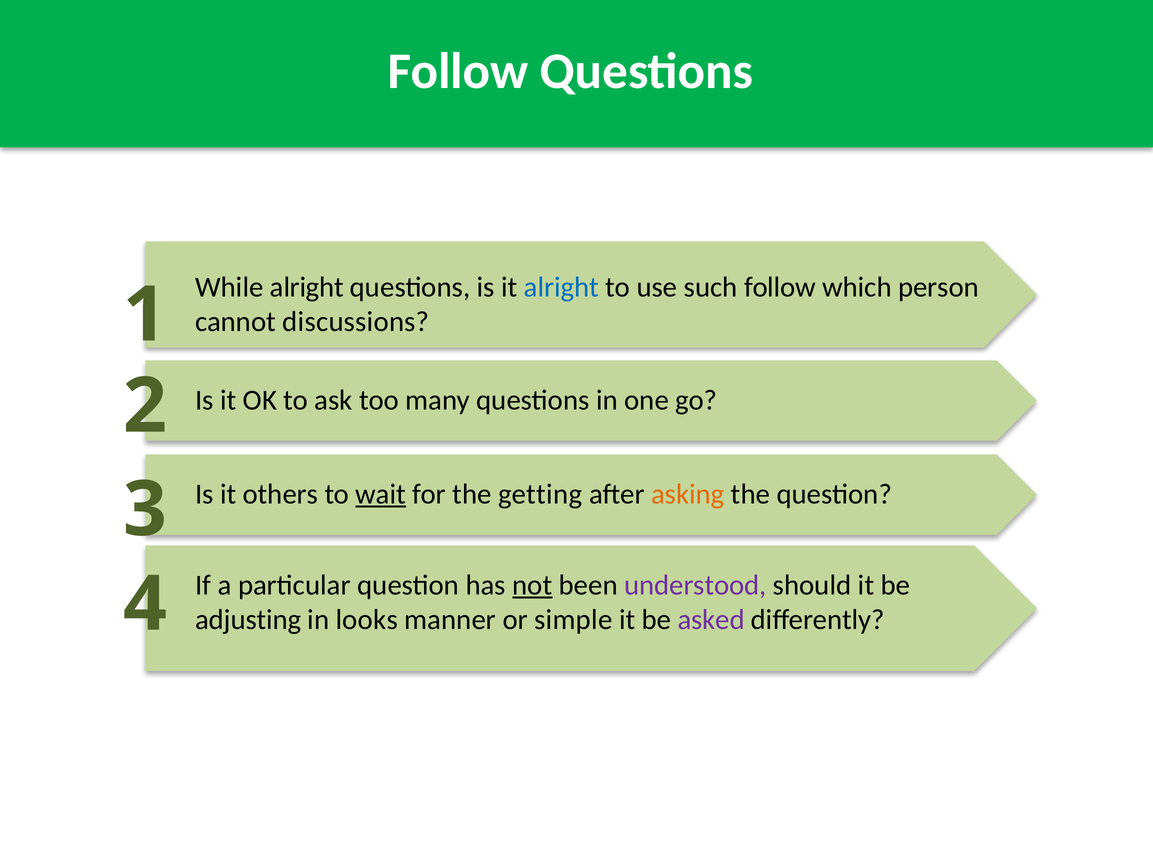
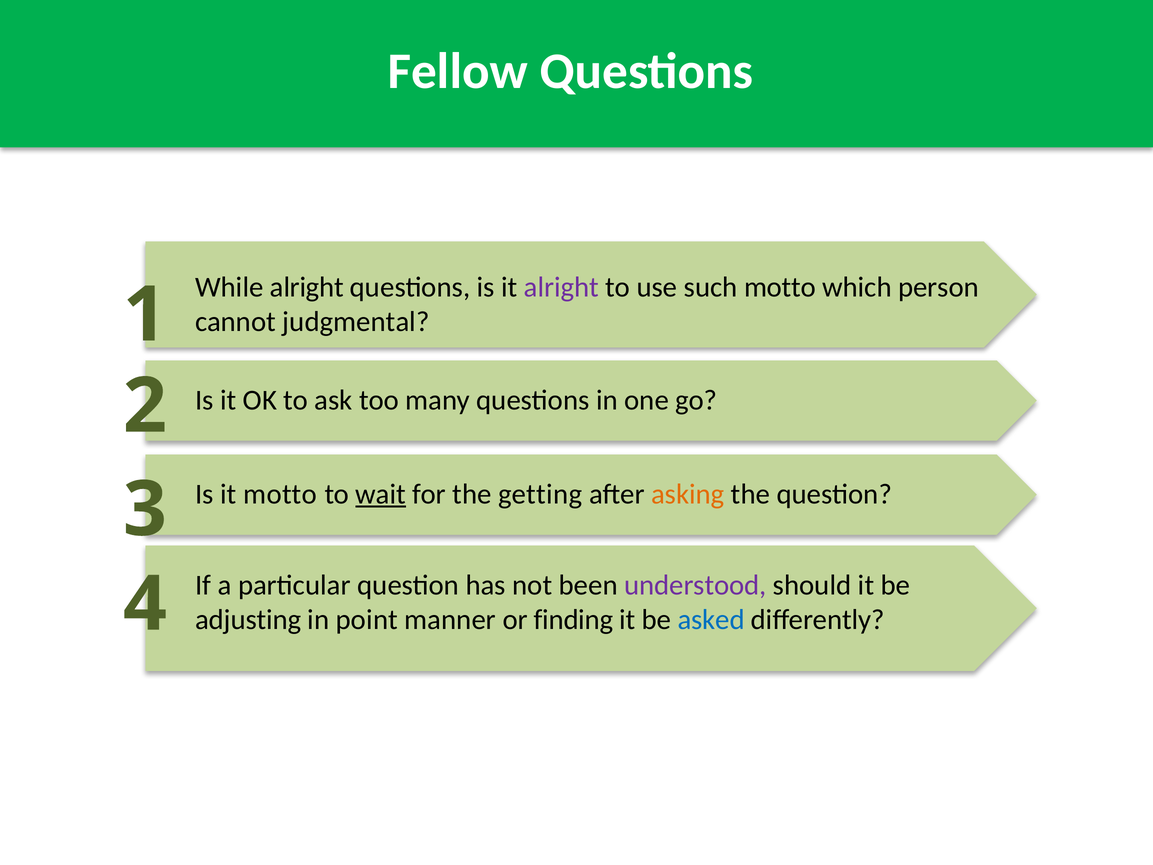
Follow at (458, 71): Follow -> Fellow
alright at (561, 287) colour: blue -> purple
such follow: follow -> motto
discussions: discussions -> judgmental
it others: others -> motto
not underline: present -> none
looks: looks -> point
simple: simple -> finding
asked colour: purple -> blue
